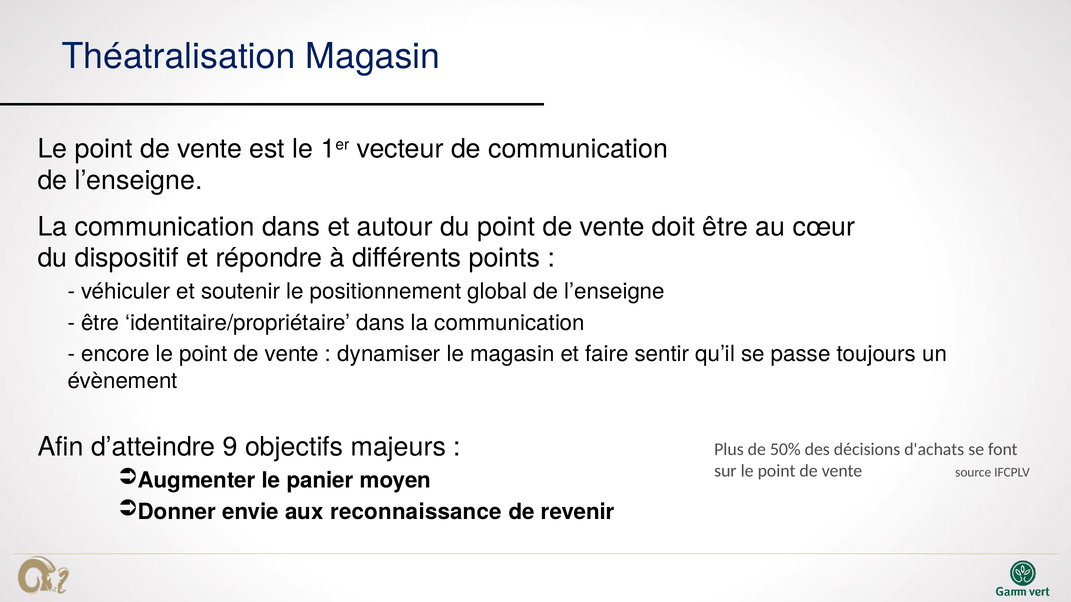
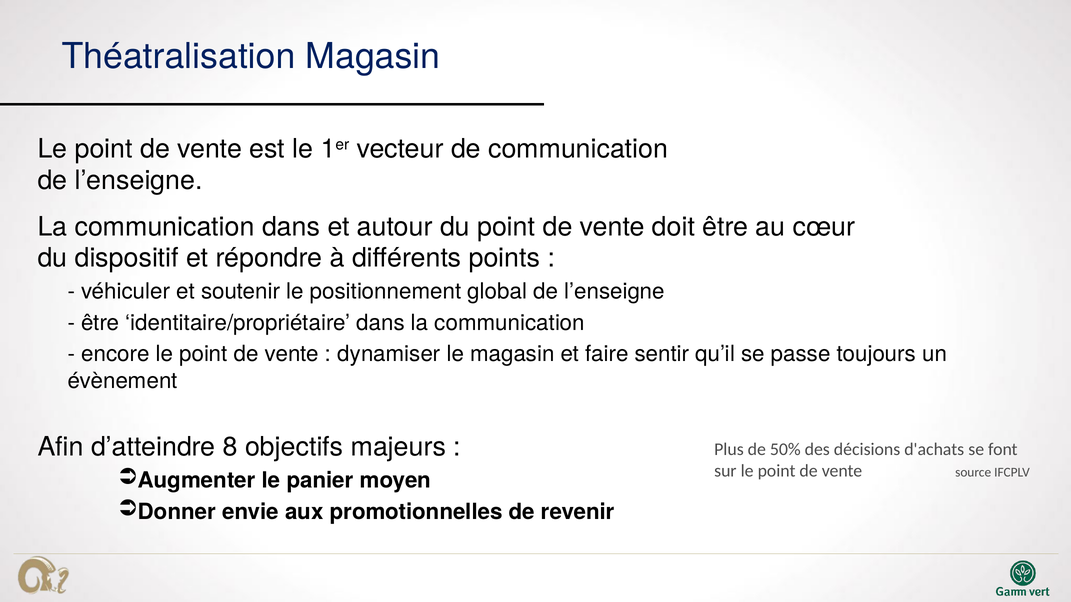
9: 9 -> 8
reconnaissance: reconnaissance -> promotionnelles
